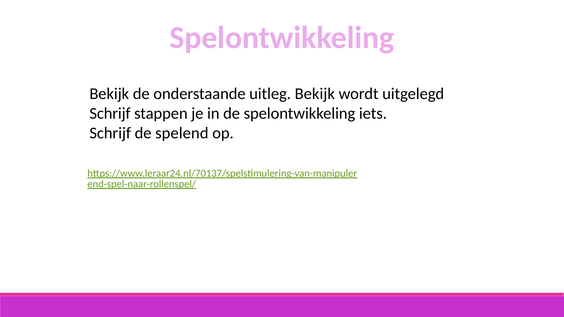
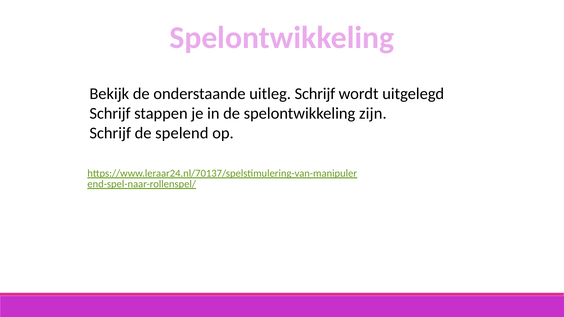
uitleg Bekijk: Bekijk -> Schrijf
iets: iets -> zijn
